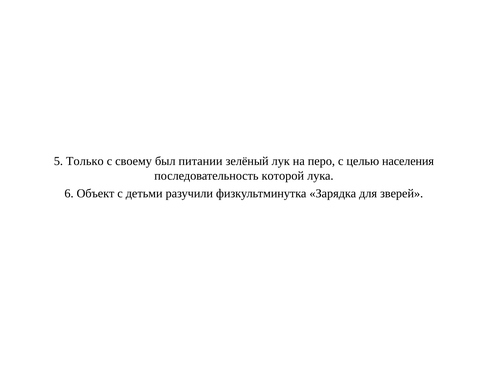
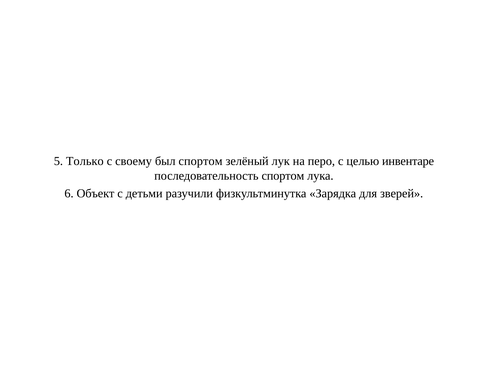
был питании: питании -> спортом
населения: населения -> инвентаре
последовательность которой: которой -> спортом
